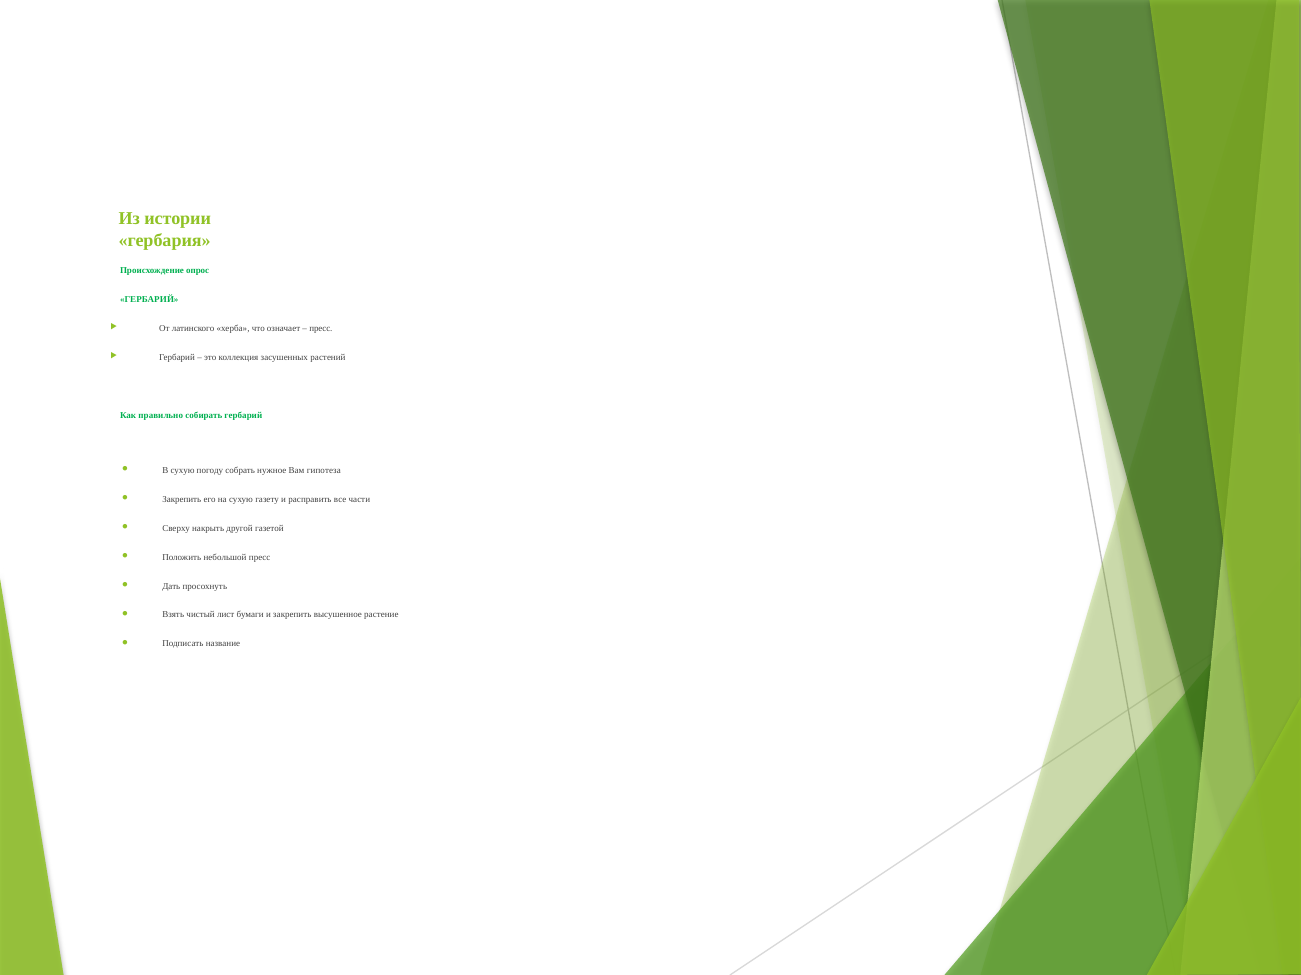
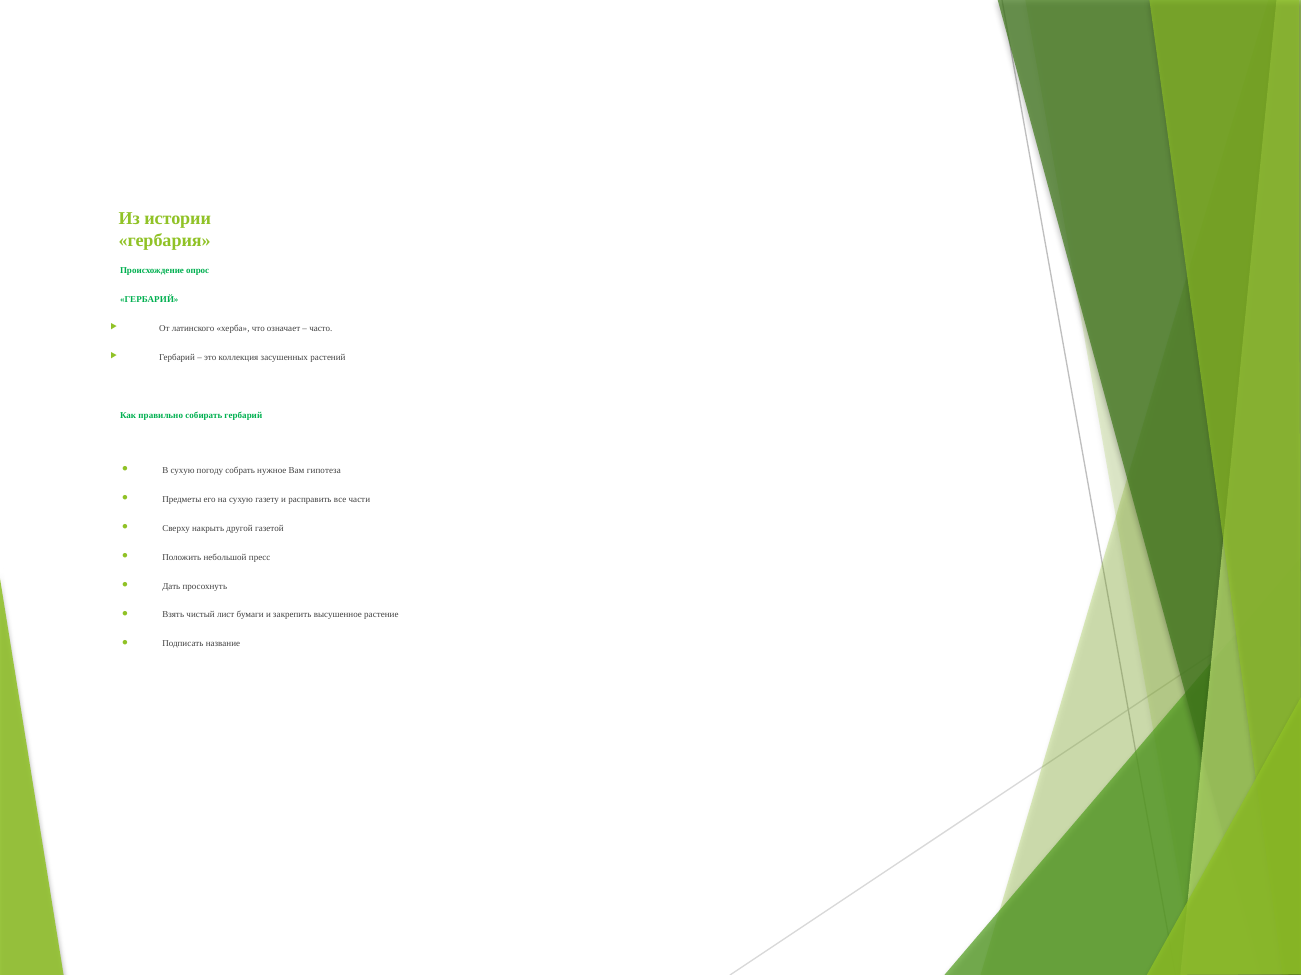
пресс at (321, 329): пресс -> часто
Закрепить at (182, 500): Закрепить -> Предметы
